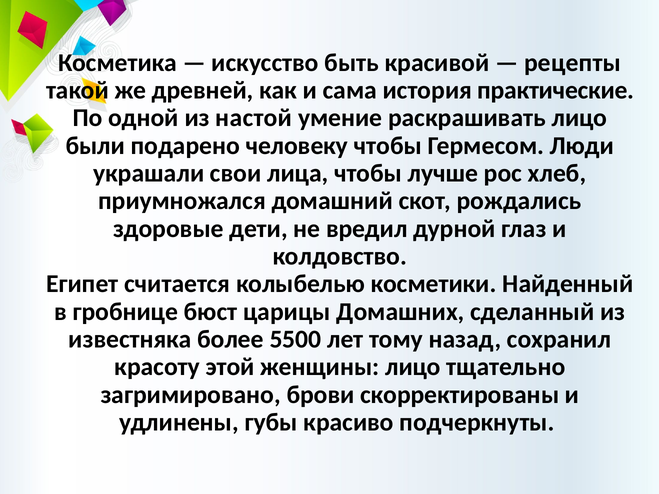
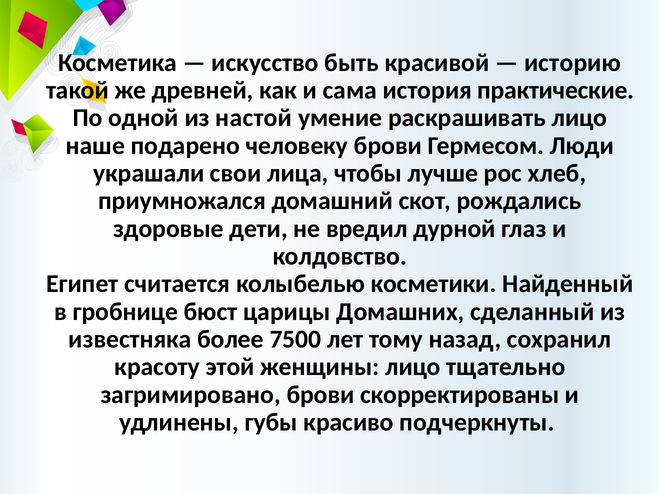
рецепты: рецепты -> историю
были: были -> наше
человеку чтобы: чтобы -> брови
5500: 5500 -> 7500
